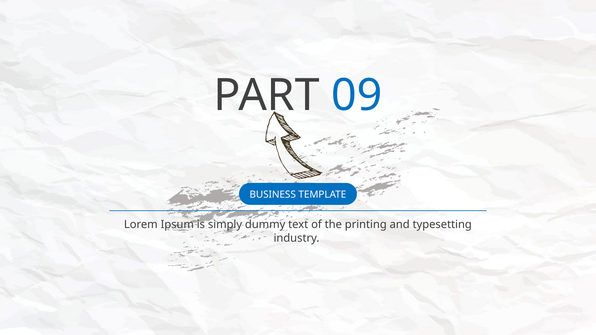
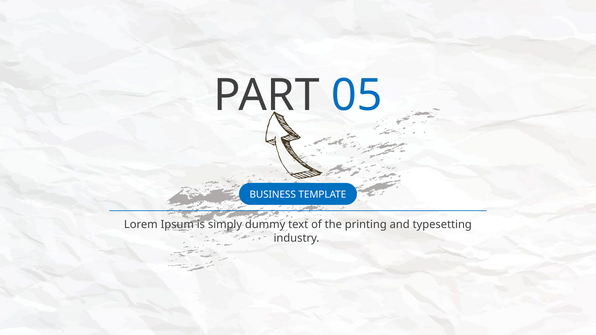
09: 09 -> 05
